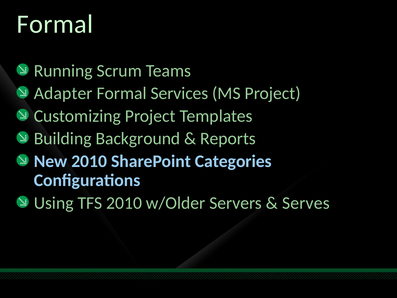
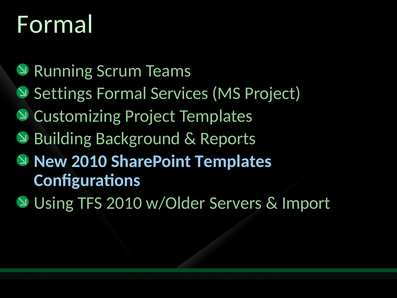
Adapter: Adapter -> Settings
SharePoint Categories: Categories -> Templates
Serves: Serves -> Import
